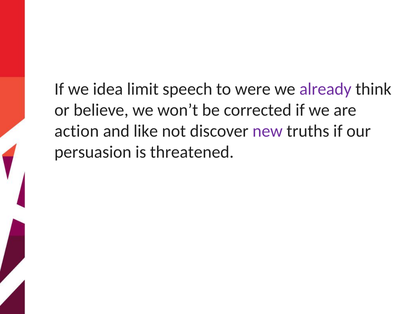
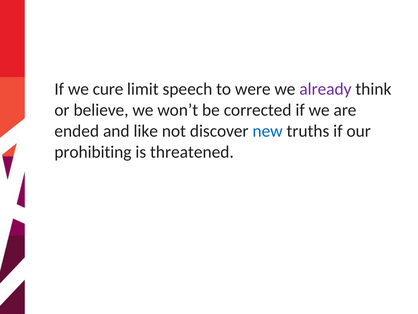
idea: idea -> cure
action: action -> ended
new colour: purple -> blue
persuasion: persuasion -> prohibiting
